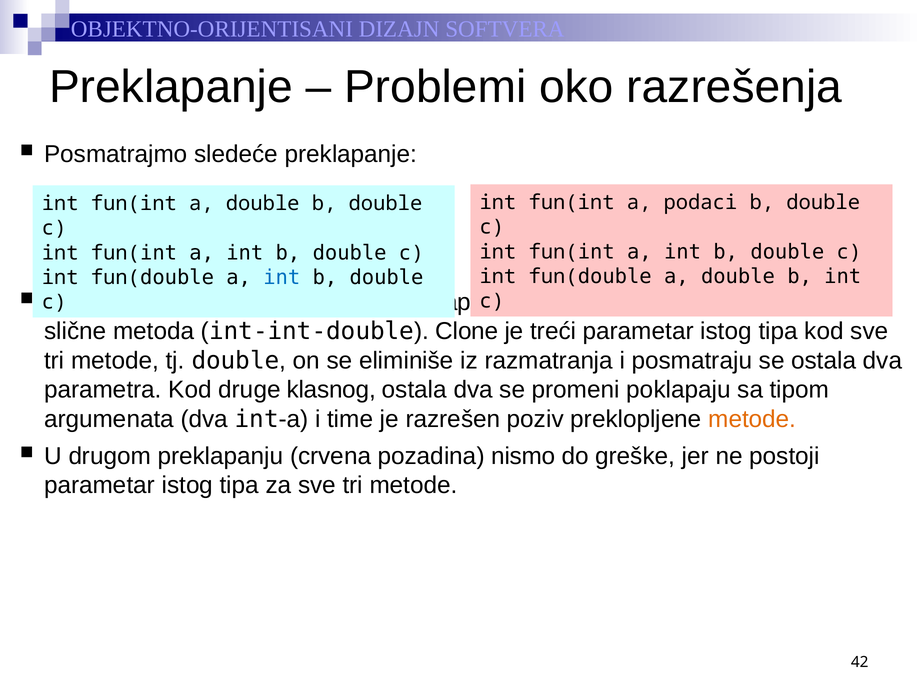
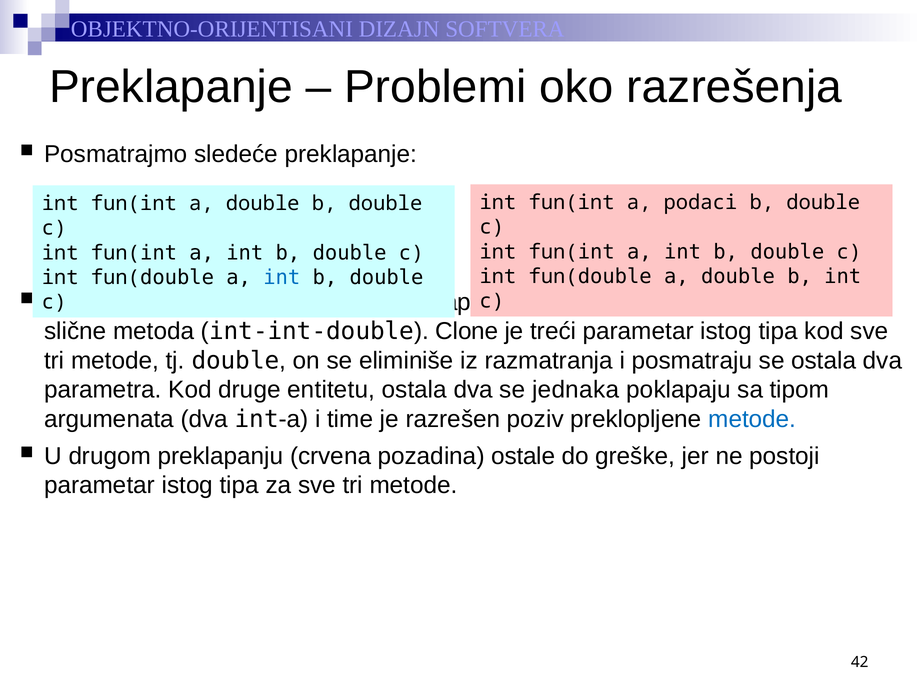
klasnog: klasnog -> entitetu
promeni: promeni -> jednaka
metode at (752, 419) colour: orange -> blue
nismo: nismo -> ostale
